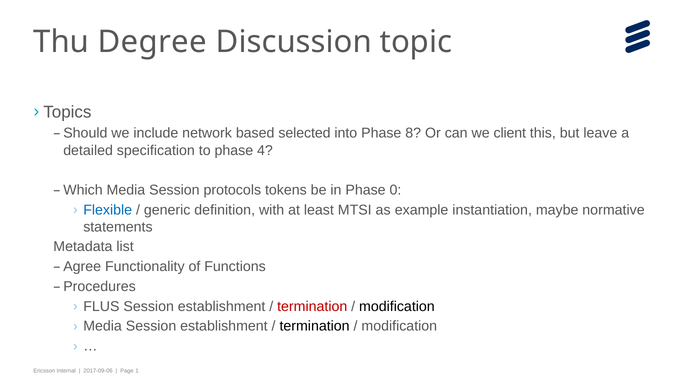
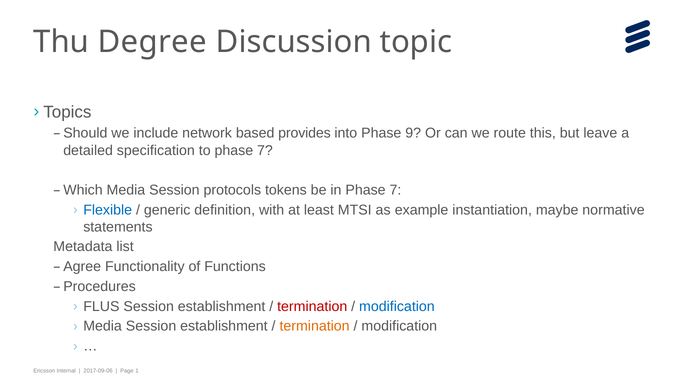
selected: selected -> provides
8: 8 -> 9
client: client -> route
to phase 4: 4 -> 7
in Phase 0: 0 -> 7
modification at (397, 306) colour: black -> blue
termination at (315, 326) colour: black -> orange
